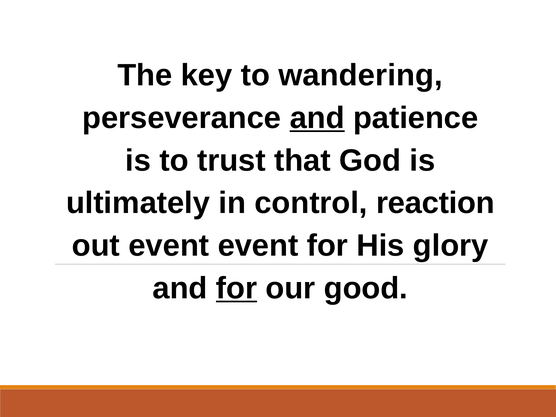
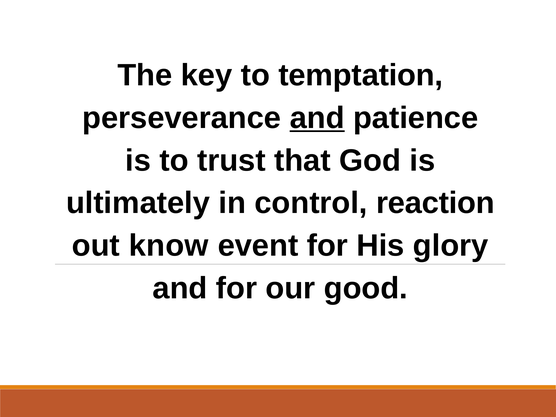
wandering: wandering -> temptation
out event: event -> know
for at (237, 288) underline: present -> none
